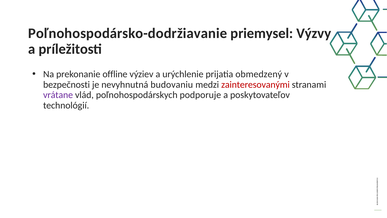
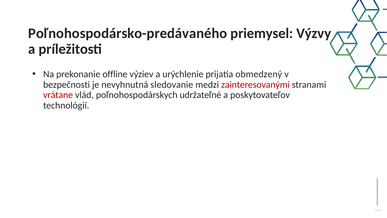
Poľnohospodársko-dodržiavanie: Poľnohospodársko-dodržiavanie -> Poľnohospodársko-predávaného
budovaniu: budovaniu -> sledovanie
vrátane colour: purple -> red
podporuje: podporuje -> udržateľné
